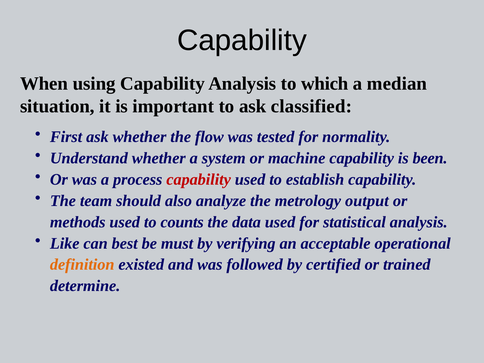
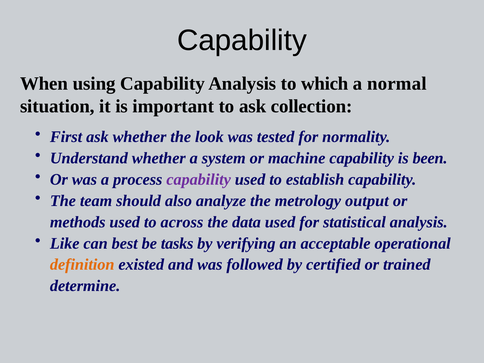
median: median -> normal
classified: classified -> collection
flow: flow -> look
capability at (199, 180) colour: red -> purple
counts: counts -> across
must: must -> tasks
